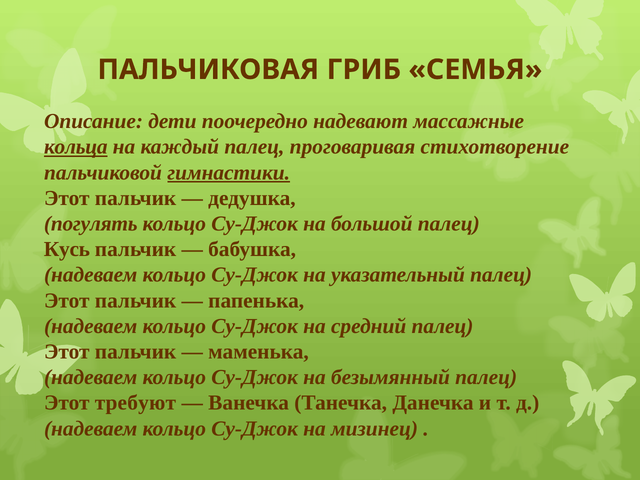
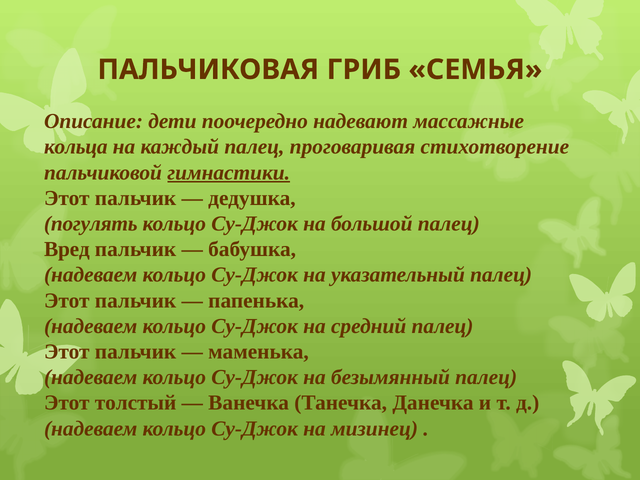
кольца underline: present -> none
Кусь: Кусь -> Вред
требуют: требуют -> толстый
